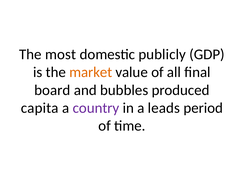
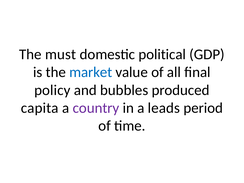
most: most -> must
publicly: publicly -> political
market colour: orange -> blue
board: board -> policy
